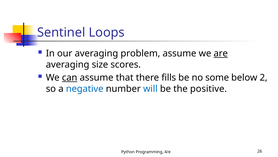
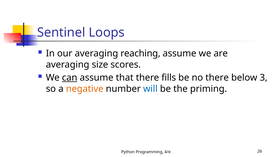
problem: problem -> reaching
are underline: present -> none
no some: some -> there
2: 2 -> 3
negative colour: blue -> orange
positive: positive -> priming
